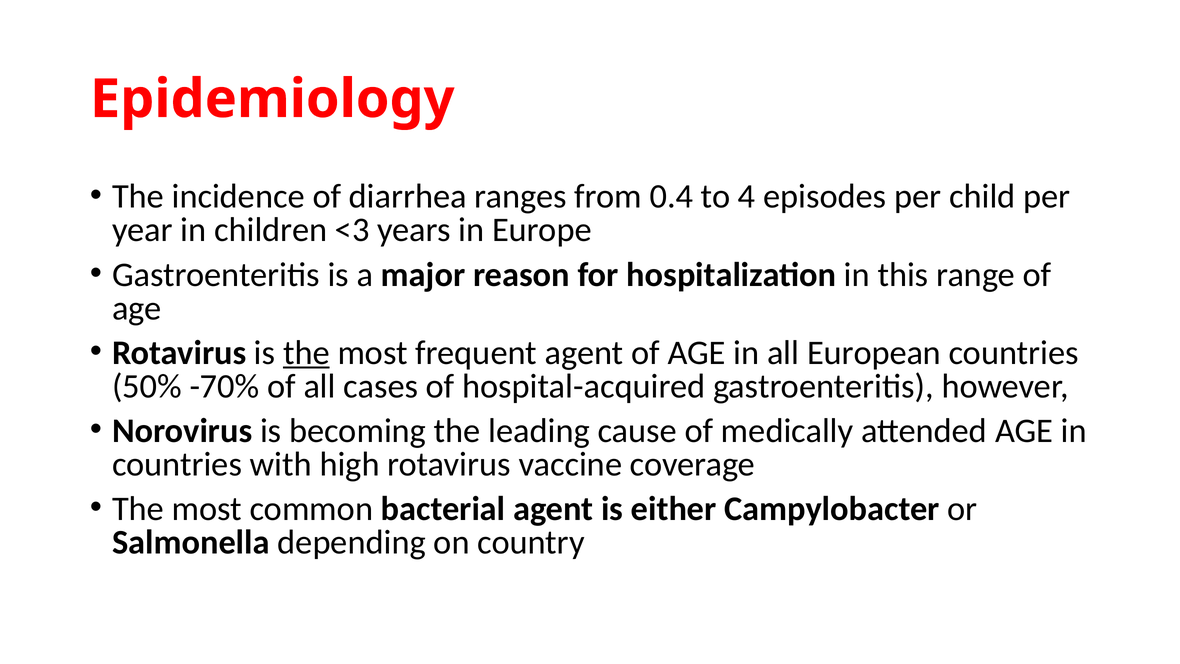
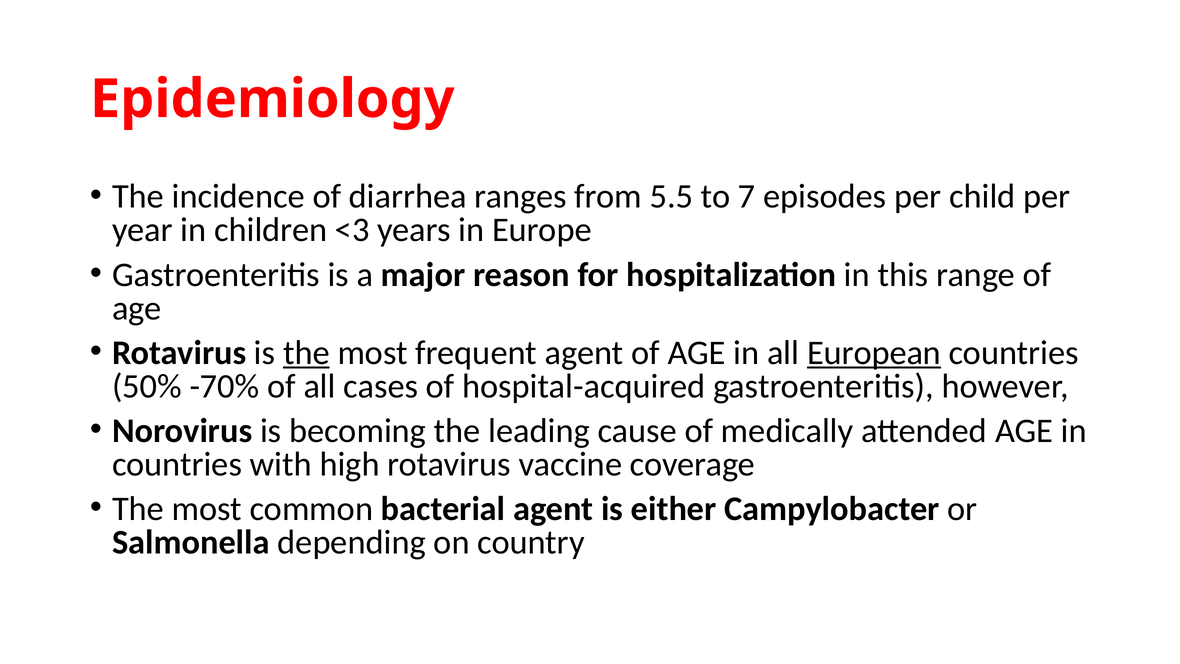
0.4: 0.4 -> 5.5
4: 4 -> 7
European underline: none -> present
